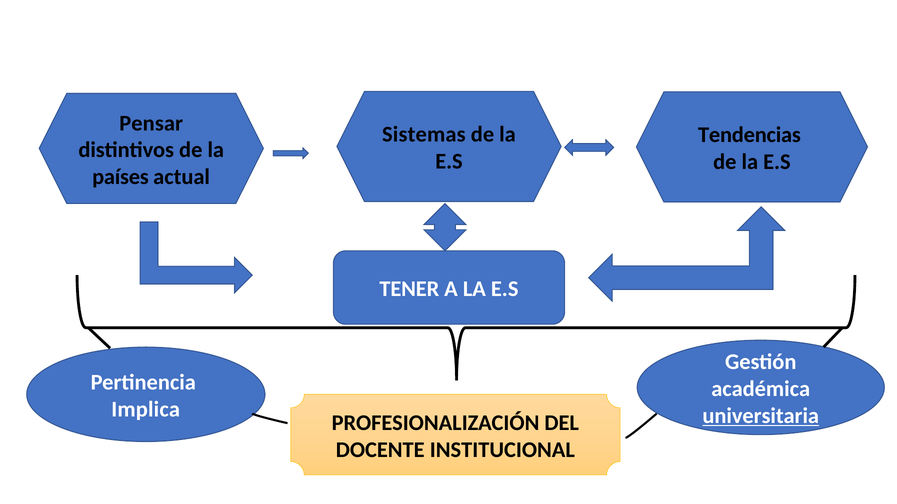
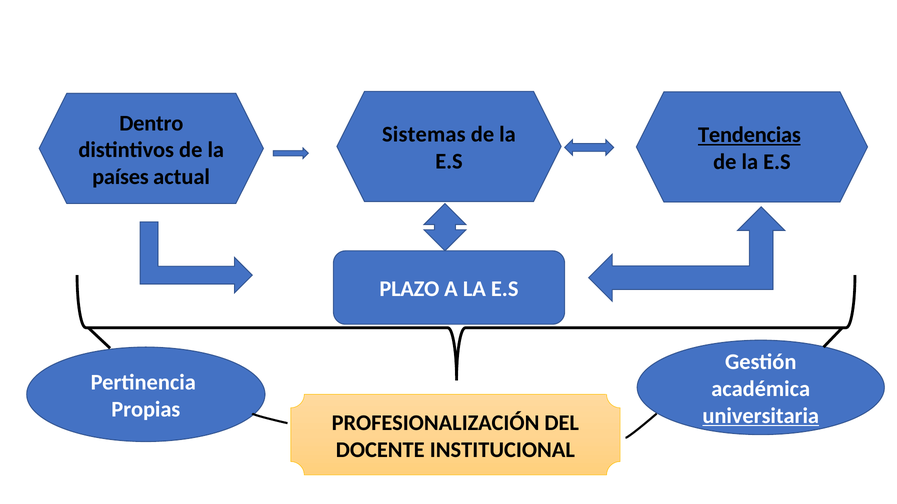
Pensar: Pensar -> Dentro
Tendencias underline: none -> present
TENER: TENER -> PLAZO
Implica: Implica -> Propias
